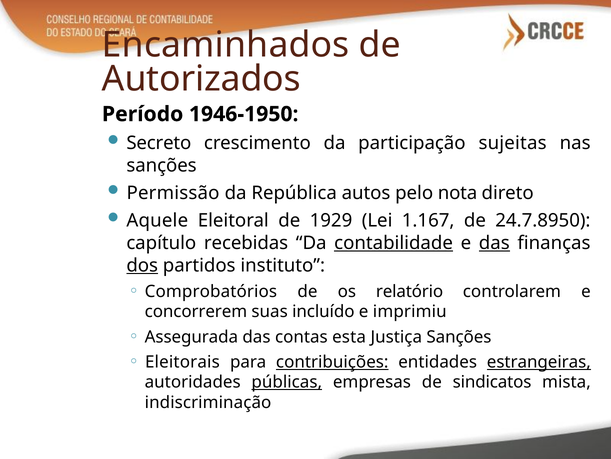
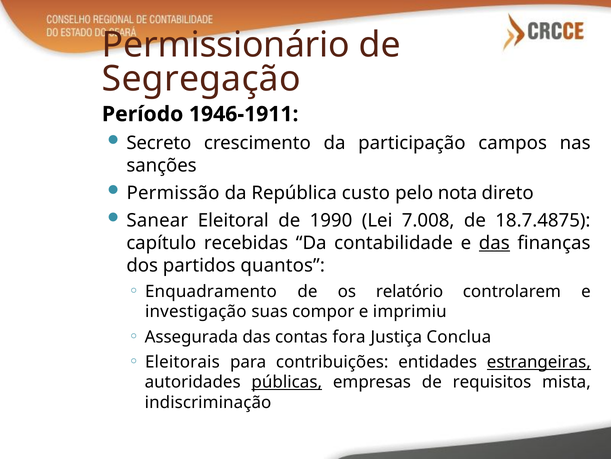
Encaminhados: Encaminhados -> Permissionário
Autorizados: Autorizados -> Segregação
1946-1950: 1946-1950 -> 1946-1911
sujeitas: sujeitas -> campos
autos: autos -> custo
Aquele: Aquele -> Sanear
1929: 1929 -> 1990
1.167: 1.167 -> 7.008
24.7.8950: 24.7.8950 -> 18.7.4875
contabilidade underline: present -> none
dos underline: present -> none
instituto: instituto -> quantos
Comprobatórios: Comprobatórios -> Enquadramento
concorrerem: concorrerem -> investigação
incluído: incluído -> compor
esta: esta -> fora
Justiça Sanções: Sanções -> Conclua
contribuições underline: present -> none
sindicatos: sindicatos -> requisitos
